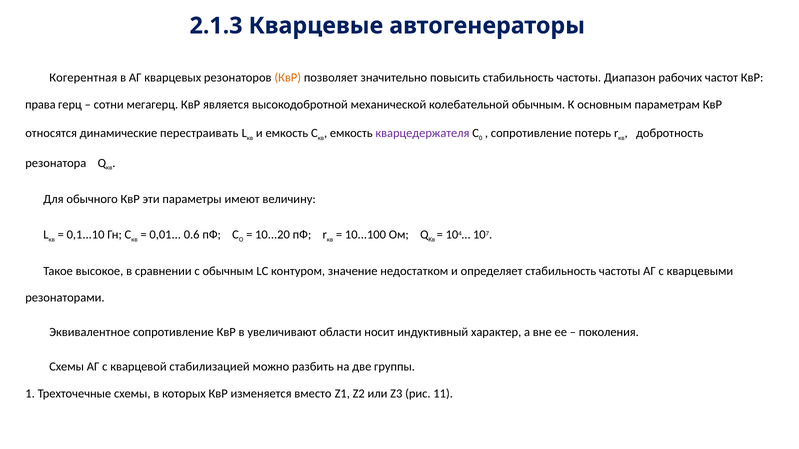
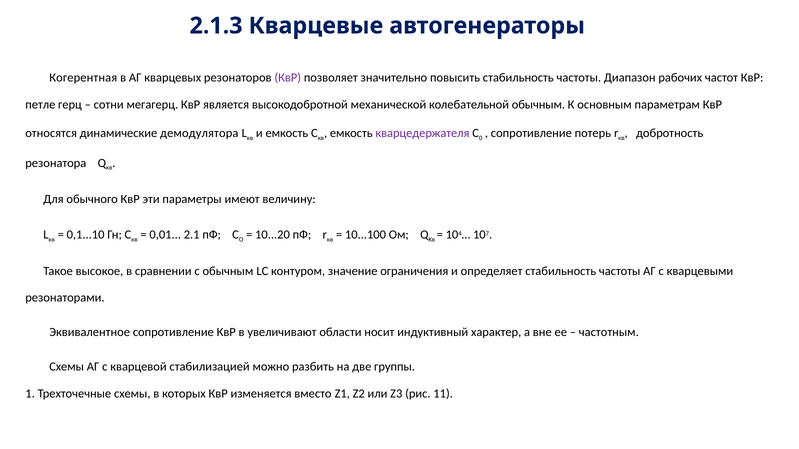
КвР at (288, 78) colour: orange -> purple
права: права -> петле
перестраивать: перестраивать -> демодулятора
0.6: 0.6 -> 2.1
недостатком: недостатком -> ограничения
поколения: поколения -> частотным
